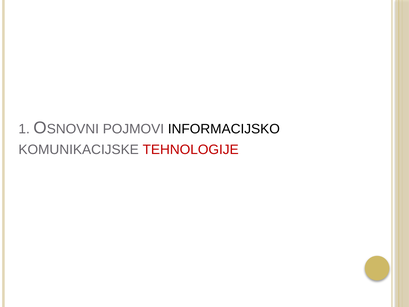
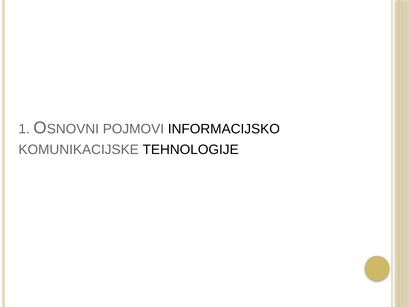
TEHNOLOGIJE colour: red -> black
